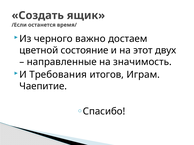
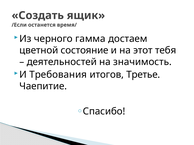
важно: важно -> гамма
двух: двух -> тебя
направленные: направленные -> деятельностей
Играм: Играм -> Третье
